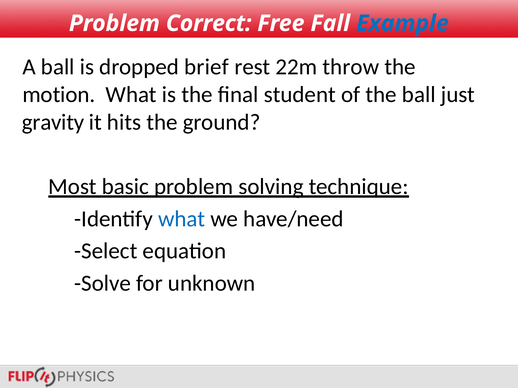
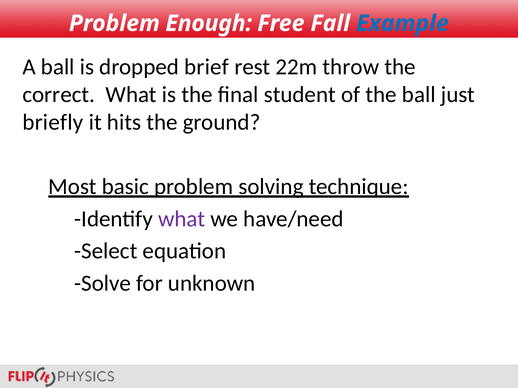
Correct: Correct -> Enough
motion: motion -> correct
gravity: gravity -> briefly
what at (182, 219) colour: blue -> purple
